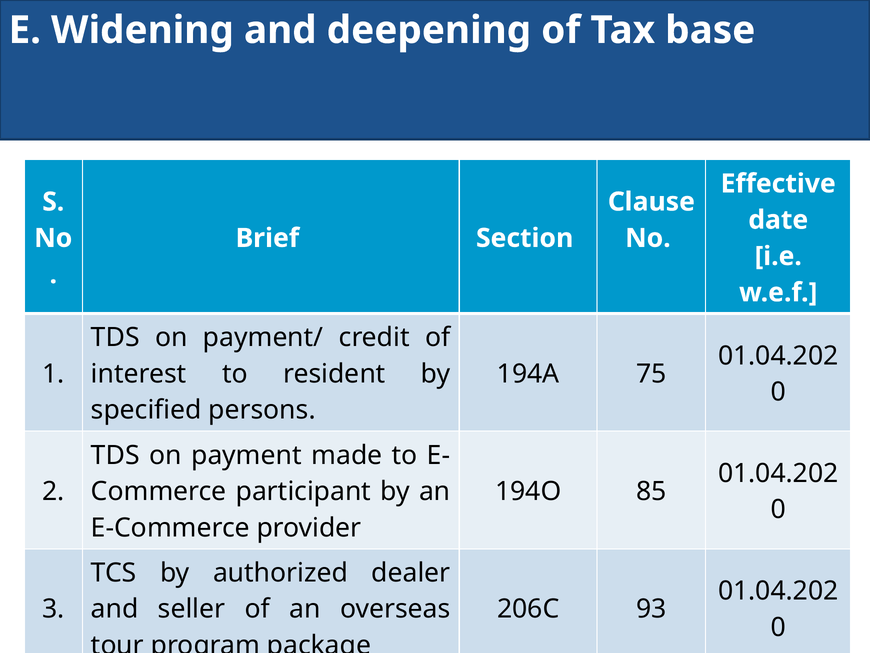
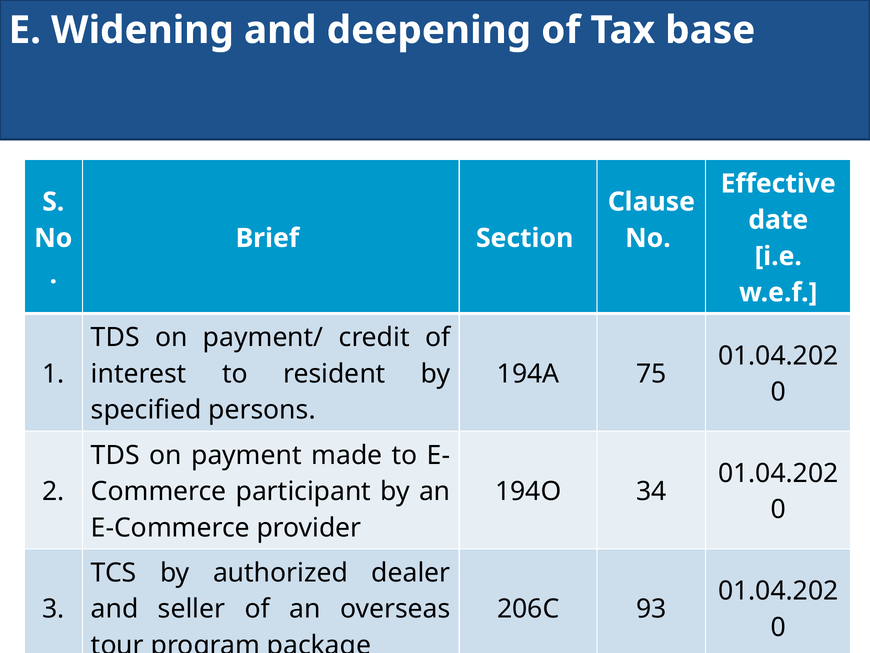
85: 85 -> 34
